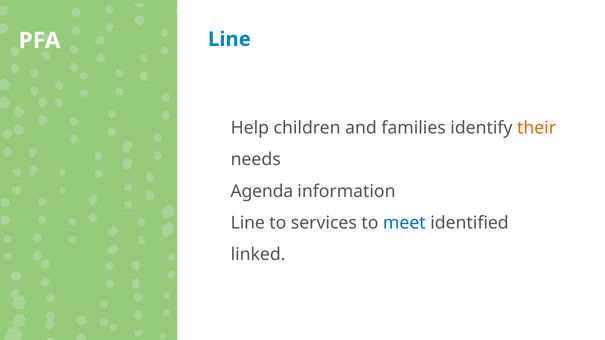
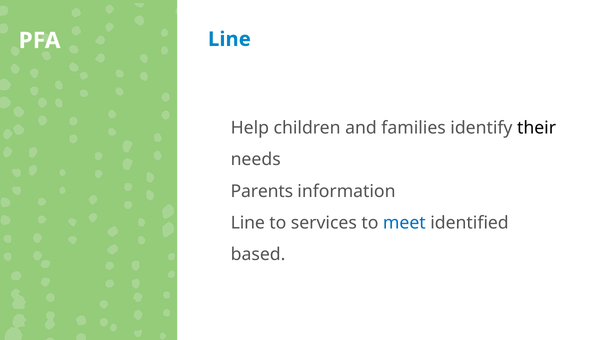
their colour: orange -> black
Agenda: Agenda -> Parents
linked: linked -> based
